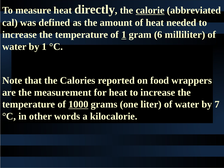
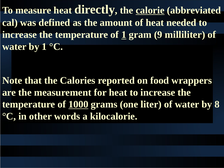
6: 6 -> 9
7: 7 -> 8
